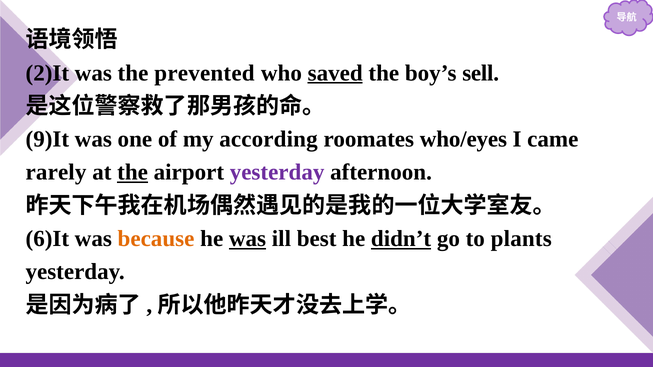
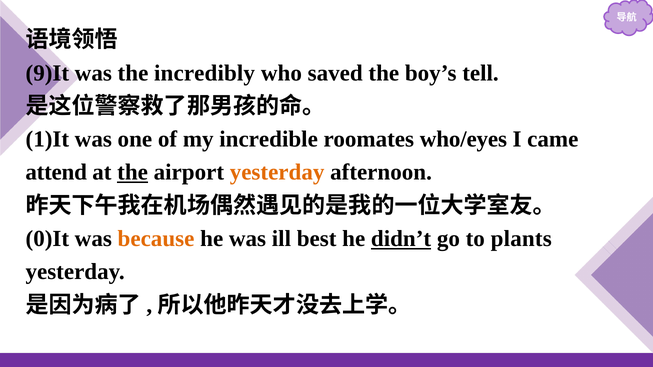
2)It: 2)It -> 9)It
prevented: prevented -> incredibly
saved underline: present -> none
sell: sell -> tell
9)It: 9)It -> 1)It
according: according -> incredible
rarely: rarely -> attend
yesterday at (277, 172) colour: purple -> orange
6)It: 6)It -> 0)It
was at (248, 239) underline: present -> none
